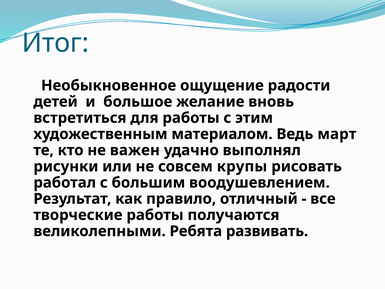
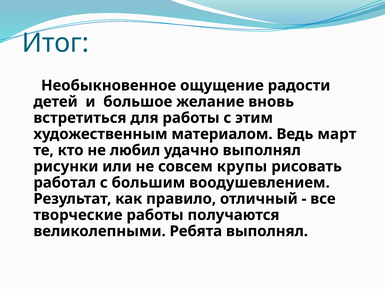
важен: важен -> любил
Ребята развивать: развивать -> выполнял
